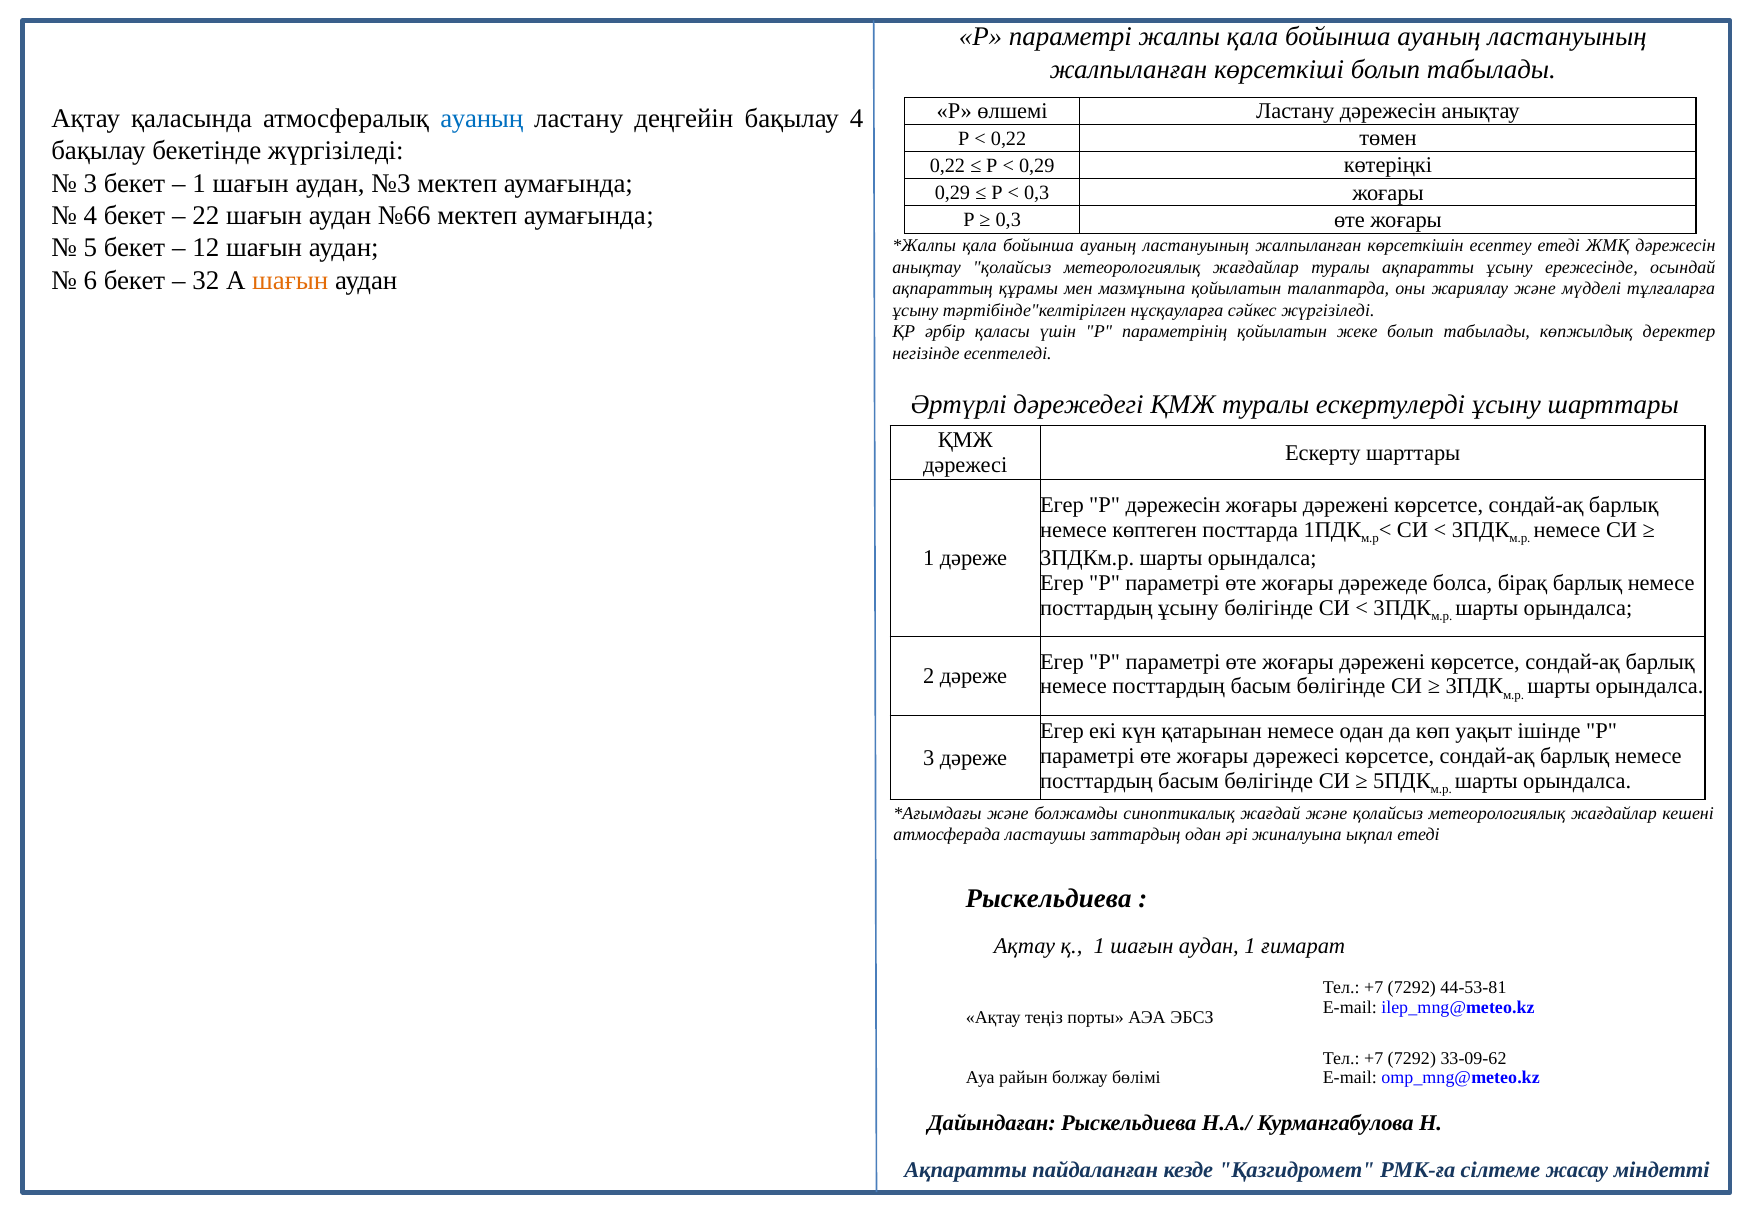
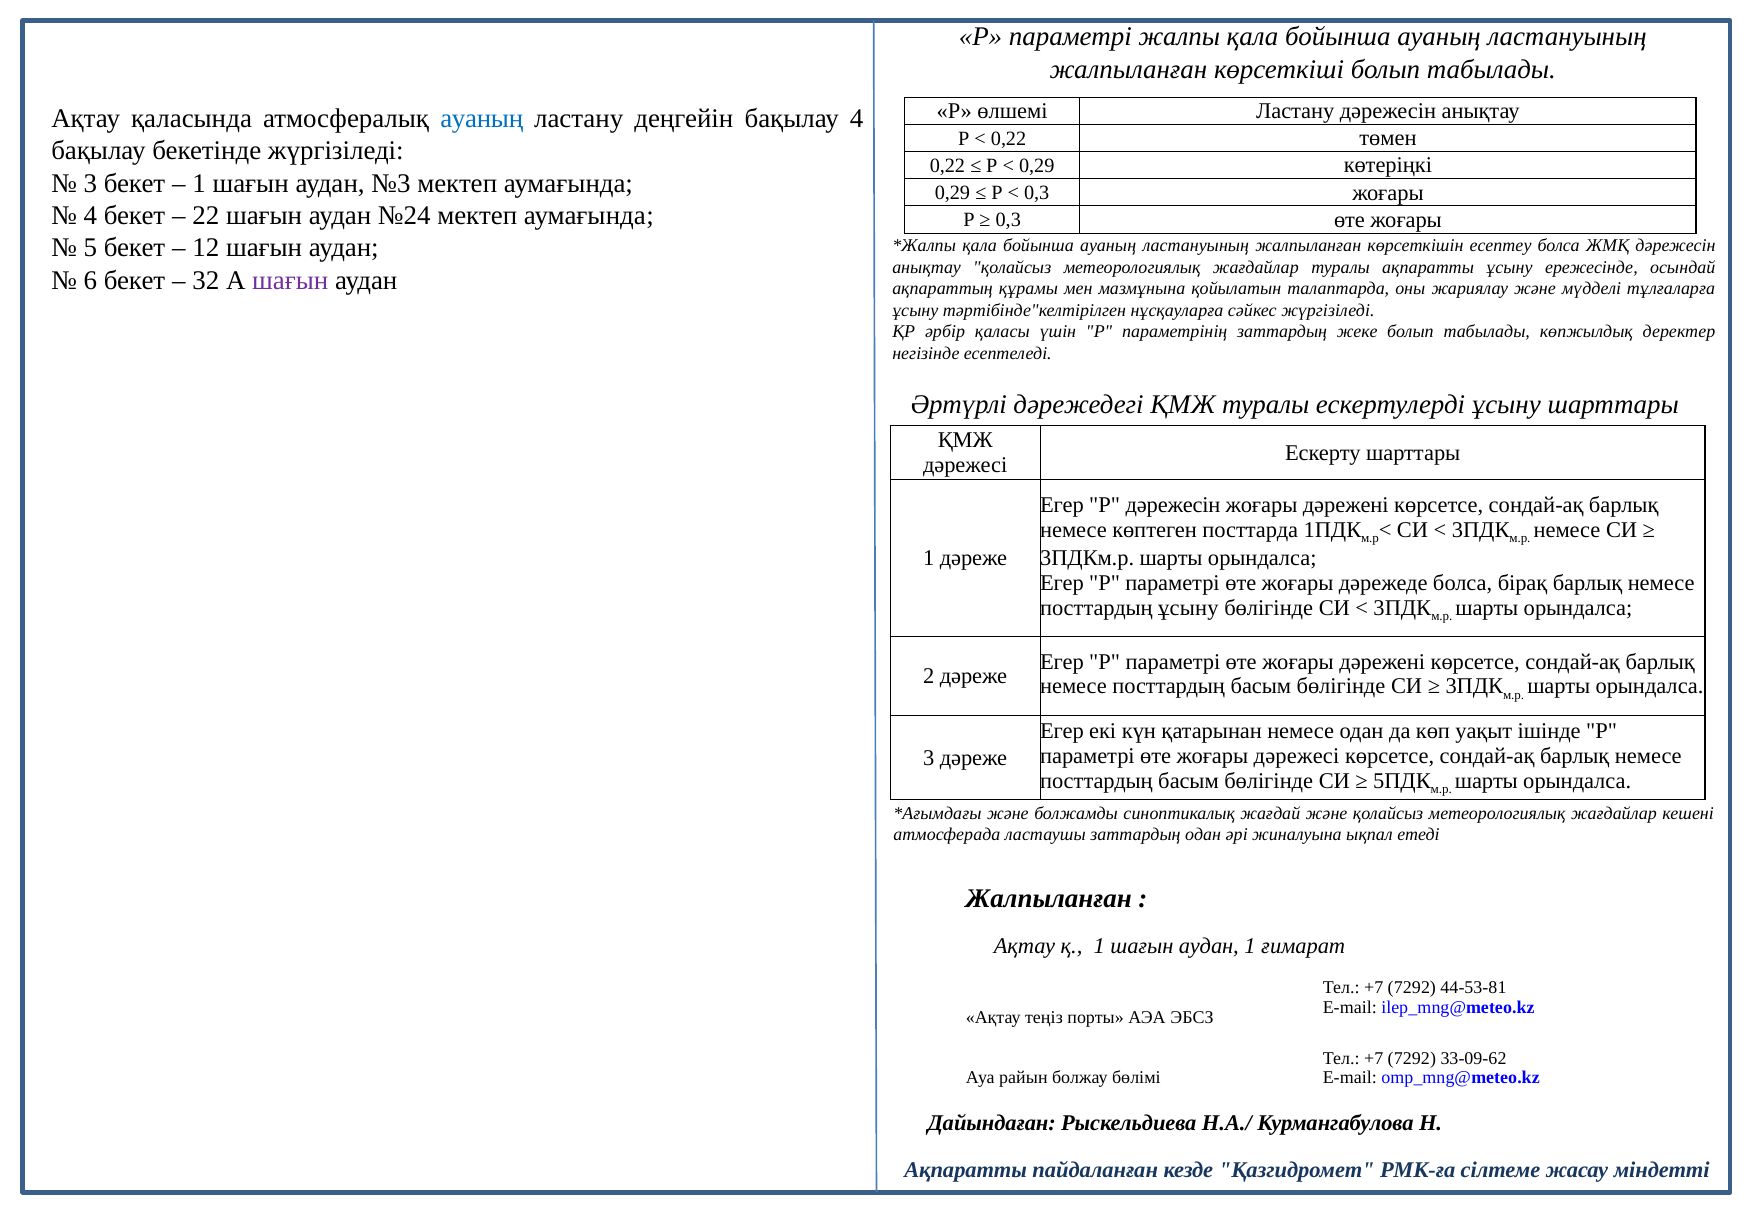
№66: №66 -> №24
есептеу етеді: етеді -> болса
шағын at (290, 280) colour: orange -> purple
параметрінің қойылатын: қойылатын -> заттардың
Рыскельдиева at (1049, 899): Рыскельдиева -> Жалпыланған
